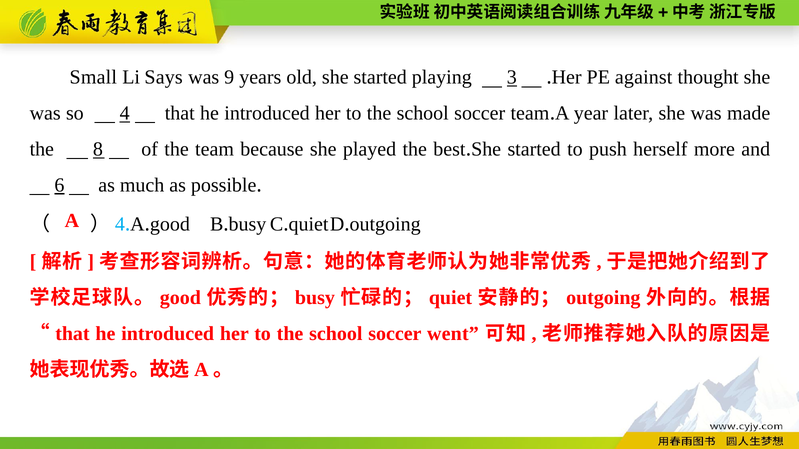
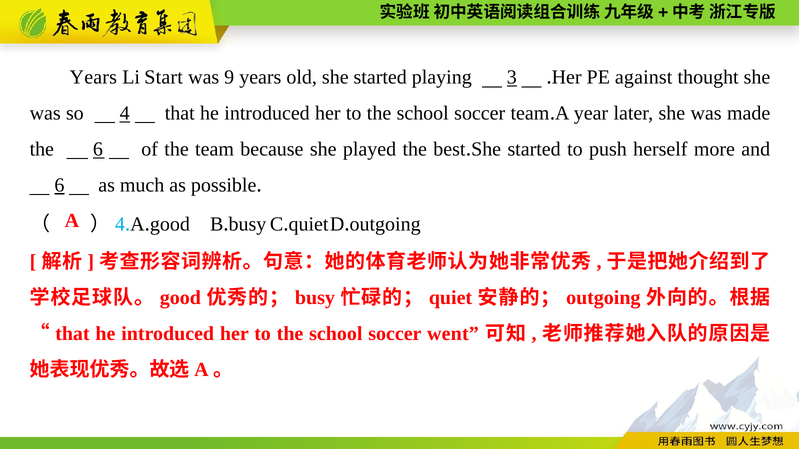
Small at (93, 77): Small -> Years
Says: Says -> Start
the 8: 8 -> 6
